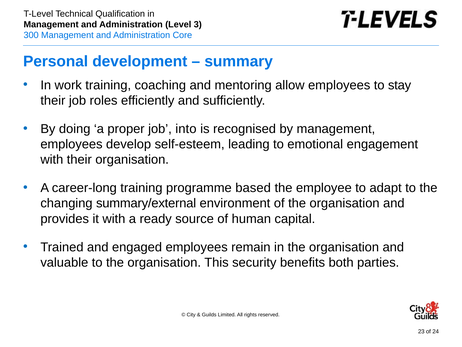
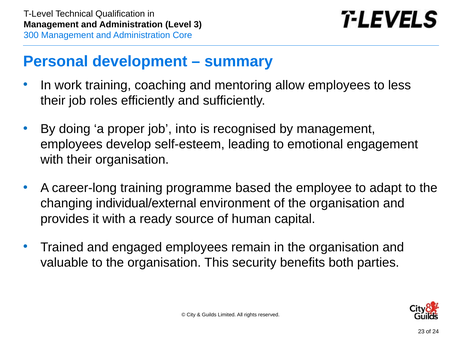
stay: stay -> less
summary/external: summary/external -> individual/external
